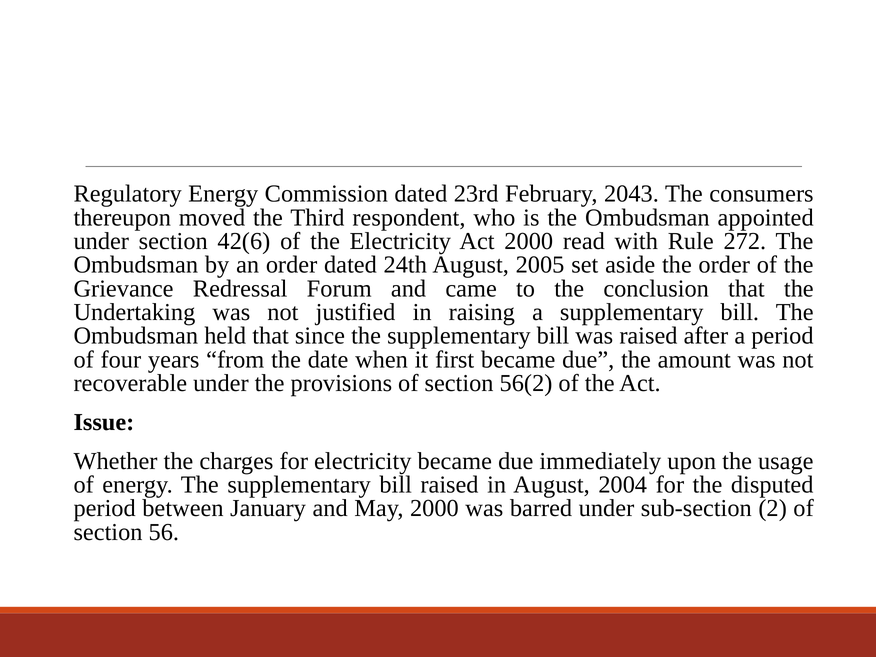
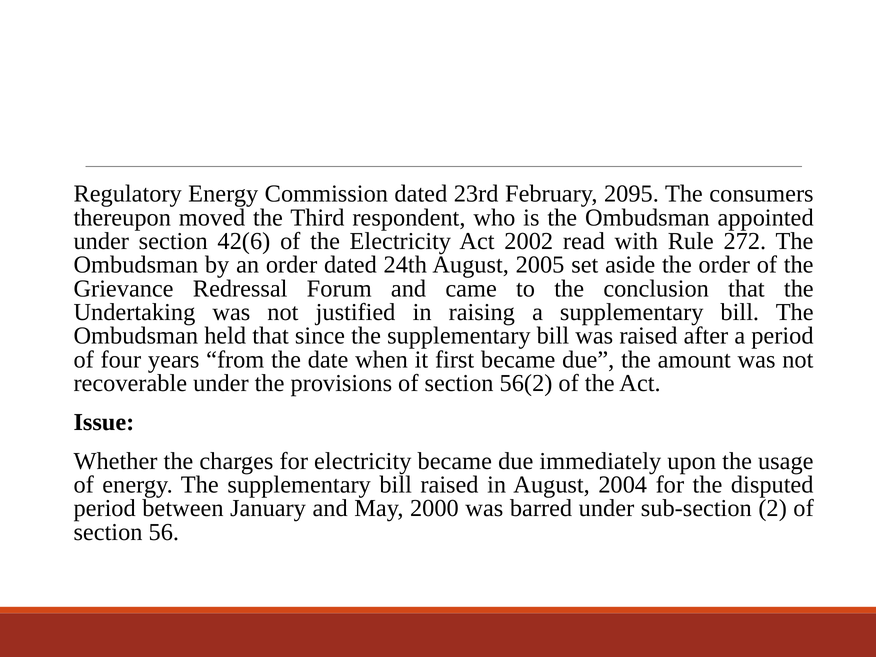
2043: 2043 -> 2095
Act 2000: 2000 -> 2002
